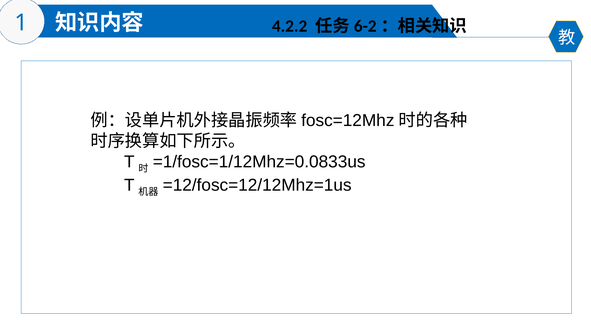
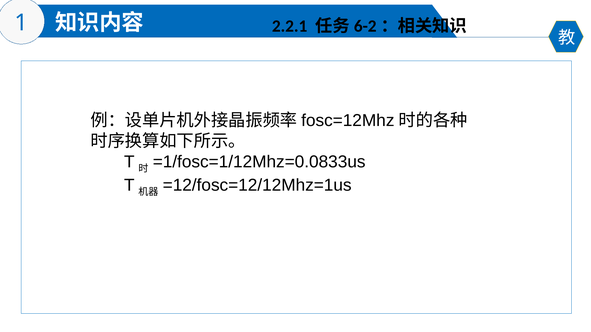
4.2.2: 4.2.2 -> 2.2.1
